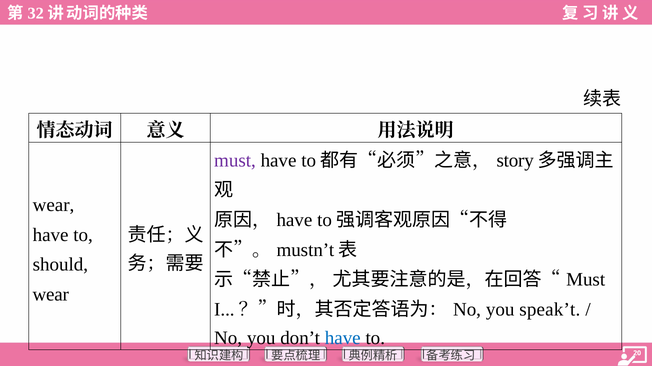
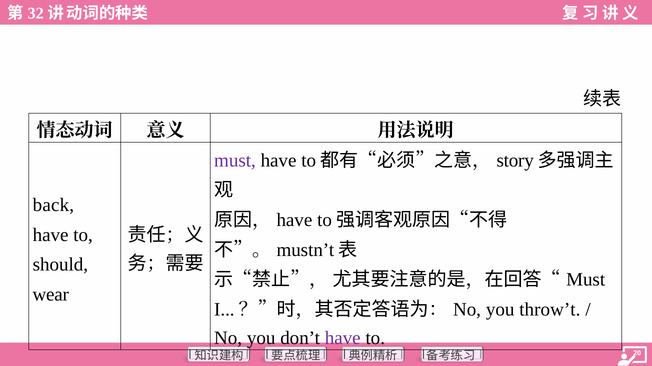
wear at (54, 205): wear -> back
speak’t: speak’t -> throw’t
have at (343, 339) colour: blue -> purple
